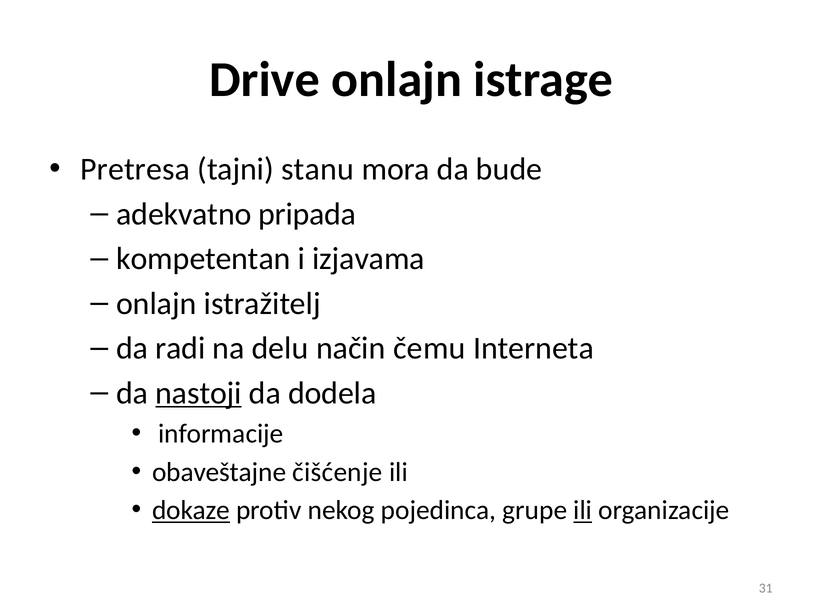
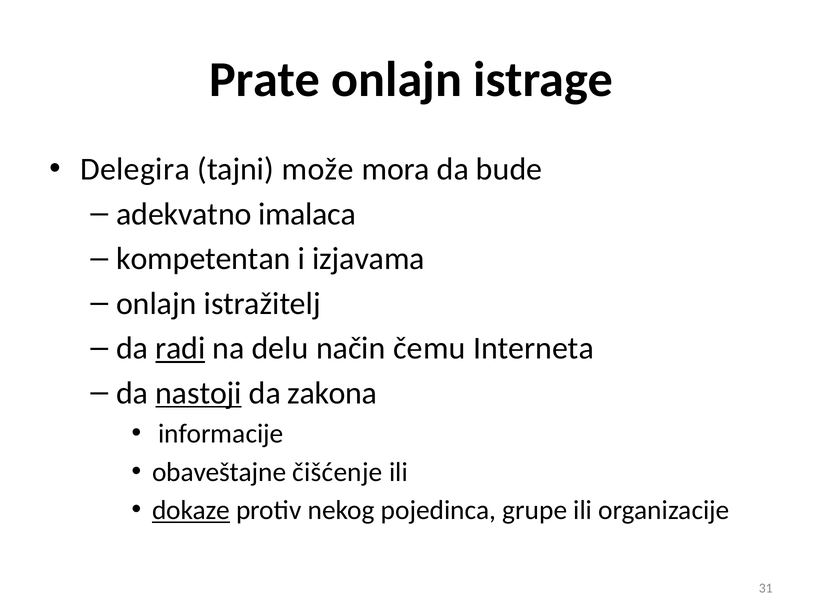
Drive: Drive -> Prate
Pretresa: Pretresa -> Delegira
stanu: stanu -> može
pripada: pripada -> imalaca
radi underline: none -> present
dodela: dodela -> zakona
ili at (583, 511) underline: present -> none
